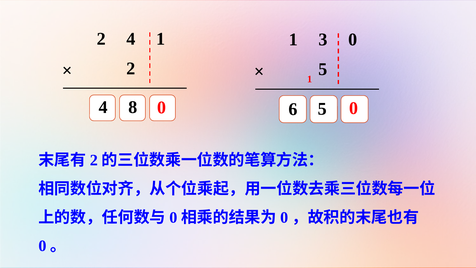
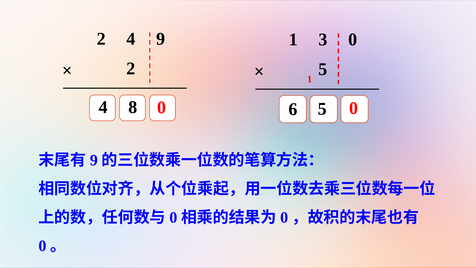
4 1: 1 -> 9
2 at (94, 160): 2 -> 9
